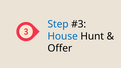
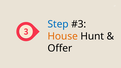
House colour: blue -> orange
